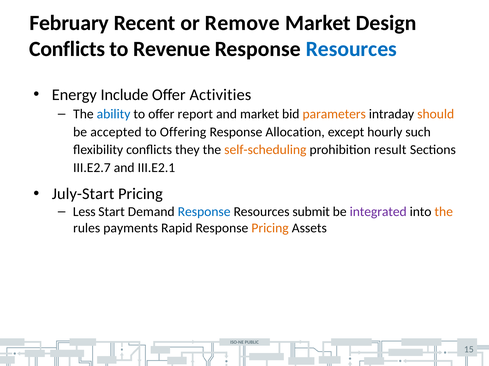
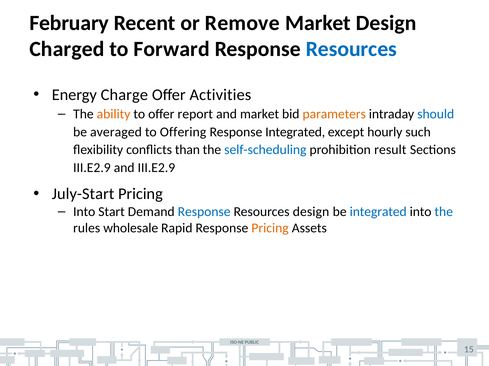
Conflicts at (67, 49): Conflicts -> Charged
Revenue: Revenue -> Forward
Include: Include -> Charge
ability colour: blue -> orange
should colour: orange -> blue
accepted: accepted -> averaged
Response Allocation: Allocation -> Integrated
they: they -> than
self-scheduling colour: orange -> blue
III.E2.7 at (92, 168): III.E2.7 -> III.E2.9
and III.E2.1: III.E2.1 -> III.E2.9
Less at (84, 212): Less -> Into
Resources submit: submit -> design
integrated at (378, 212) colour: purple -> blue
the at (444, 212) colour: orange -> blue
payments: payments -> wholesale
